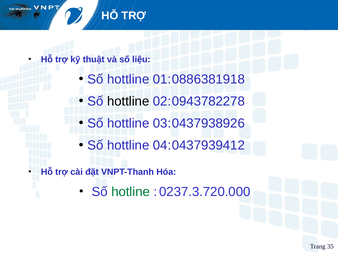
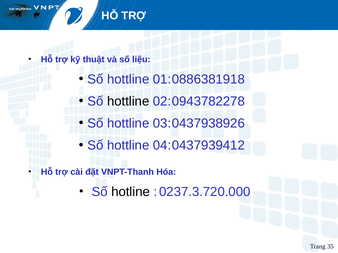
hotline colour: green -> black
